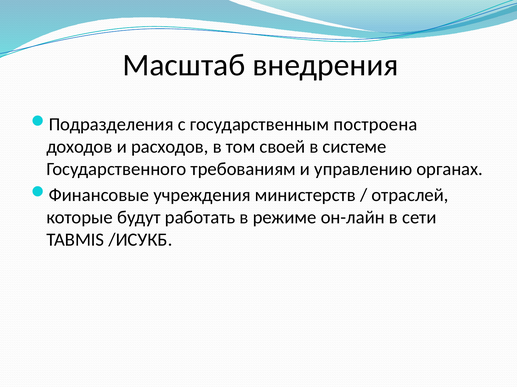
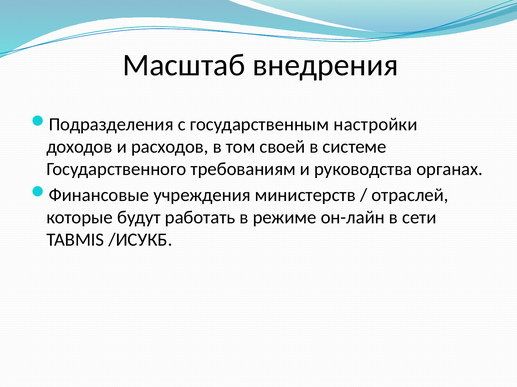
построена: построена -> настройки
управлению: управлению -> руководства
